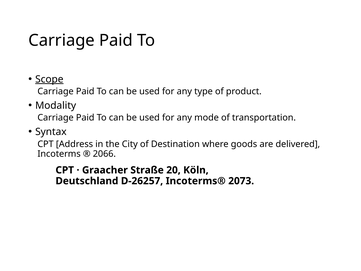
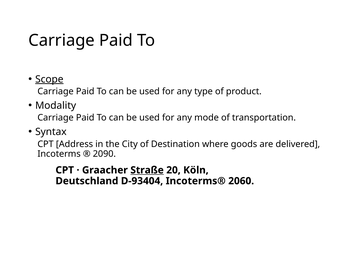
2066: 2066 -> 2090
Straße underline: none -> present
D-26257: D-26257 -> D-93404
2073: 2073 -> 2060
